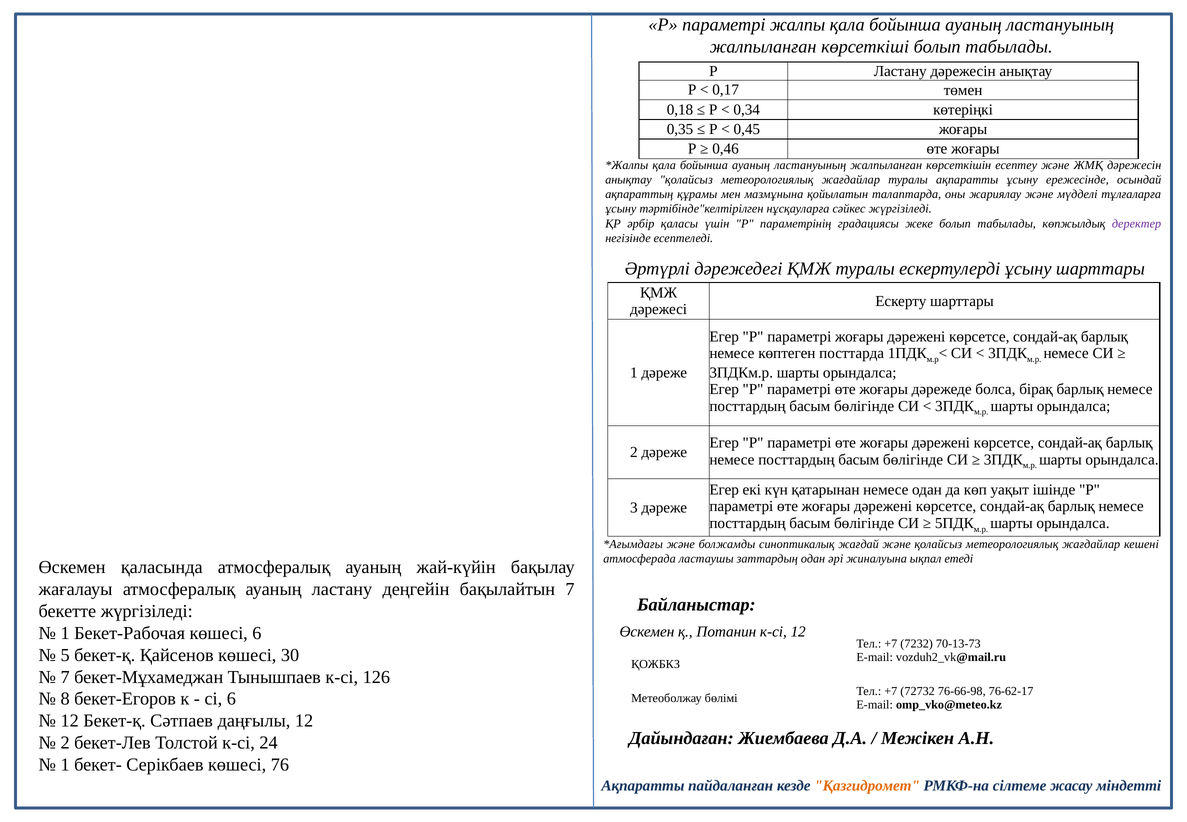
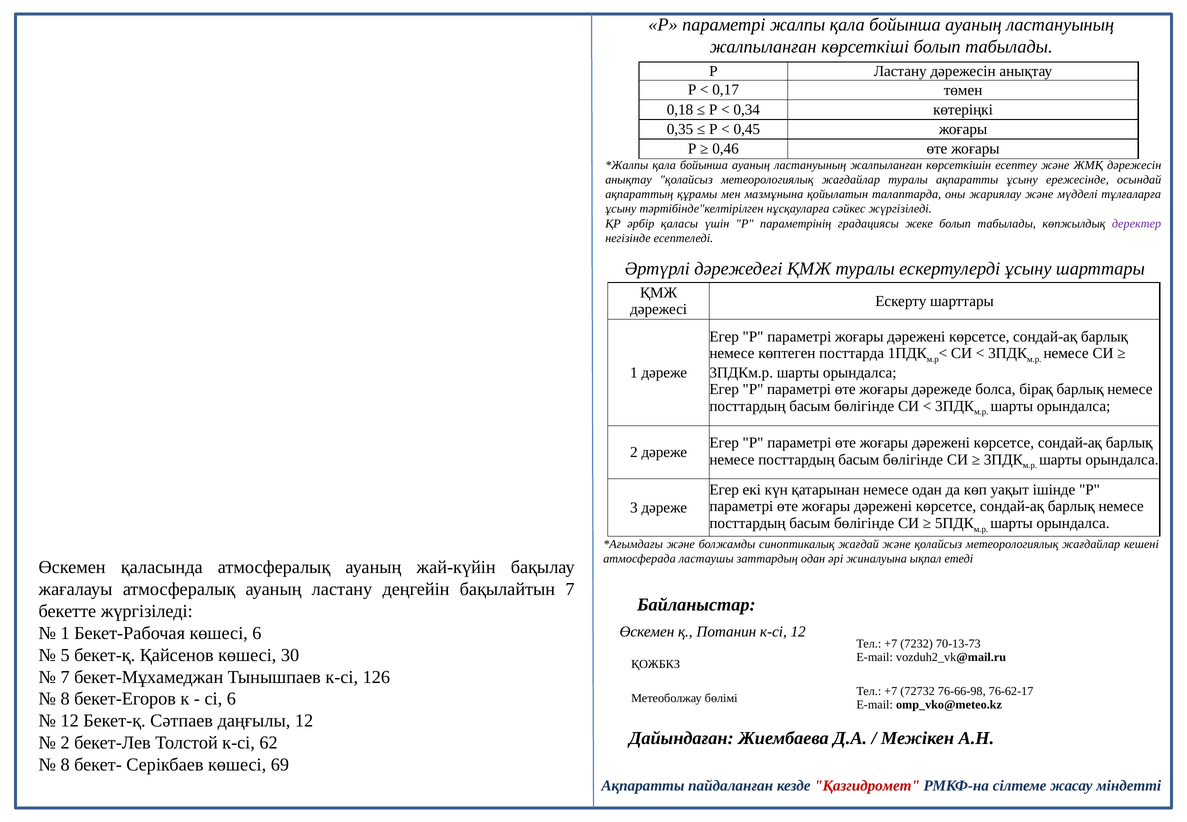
24: 24 -> 62
1 at (65, 764): 1 -> 8
76: 76 -> 69
Қазгидромет colour: orange -> red
